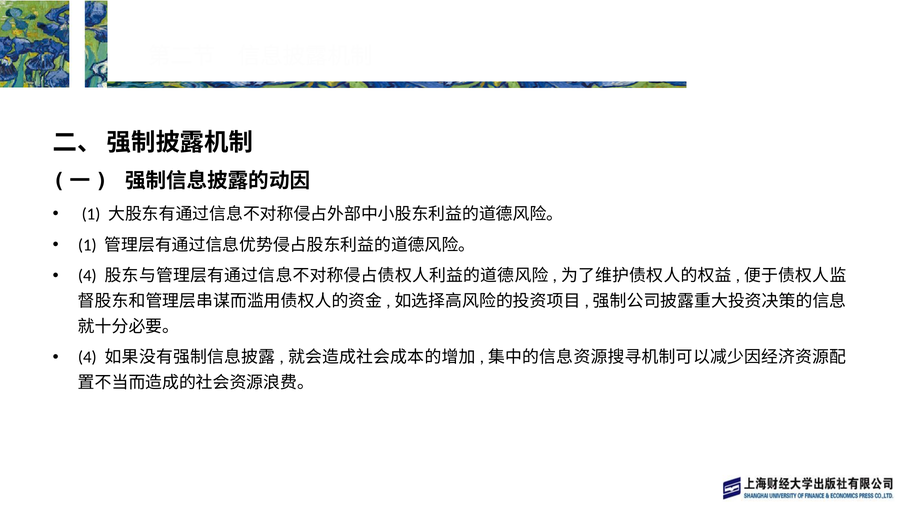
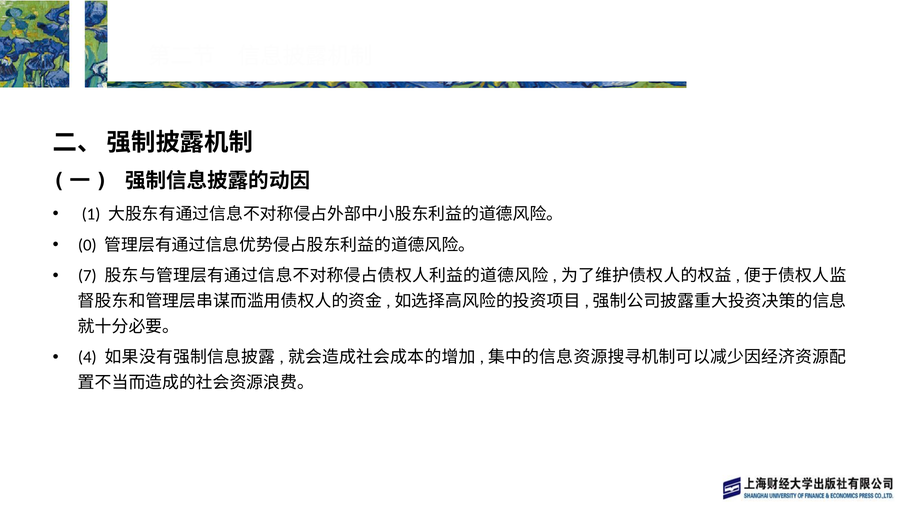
1 at (87, 245): 1 -> 0
4 at (87, 276): 4 -> 7
